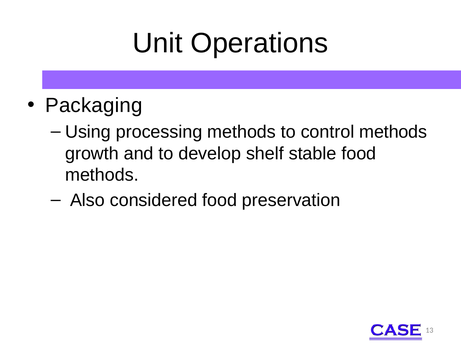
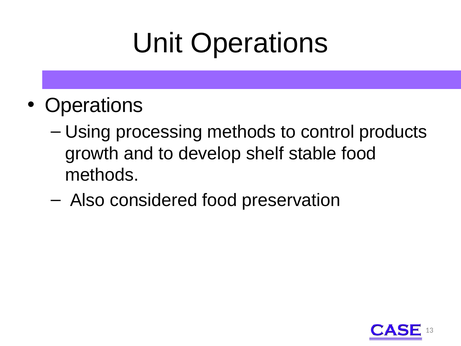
Packaging at (94, 105): Packaging -> Operations
control methods: methods -> products
